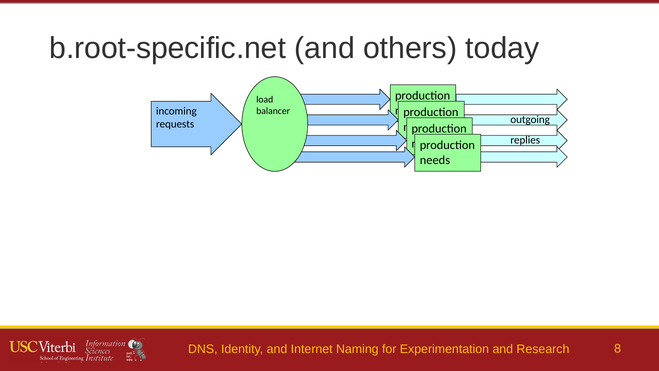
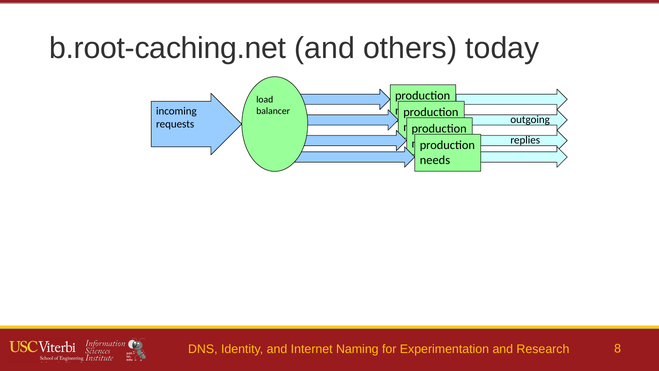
b.root-specific.net: b.root-specific.net -> b.root-caching.net
